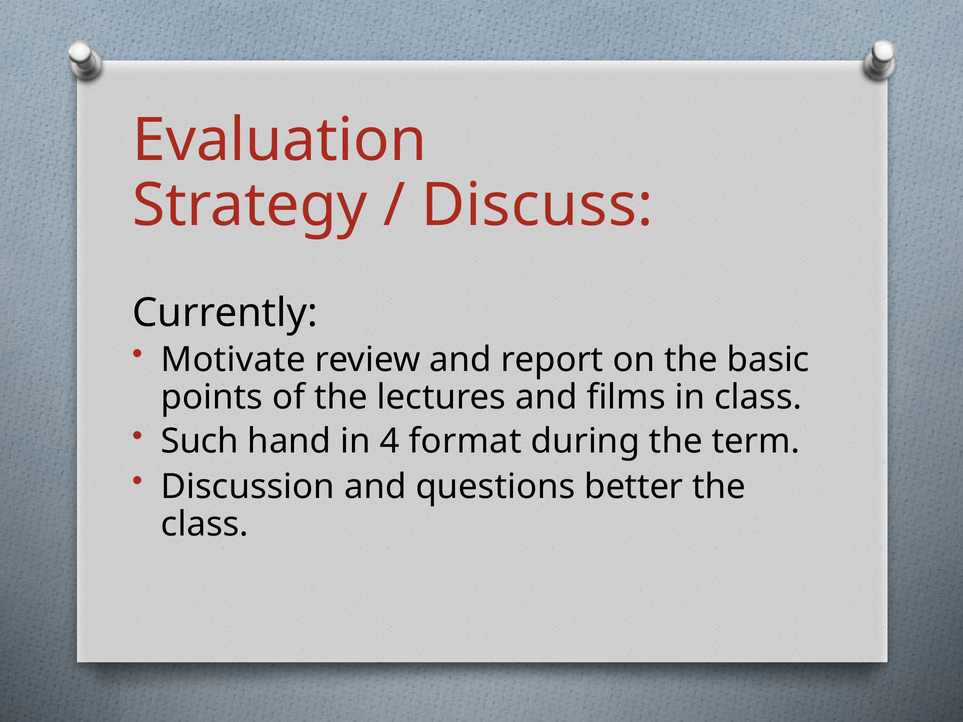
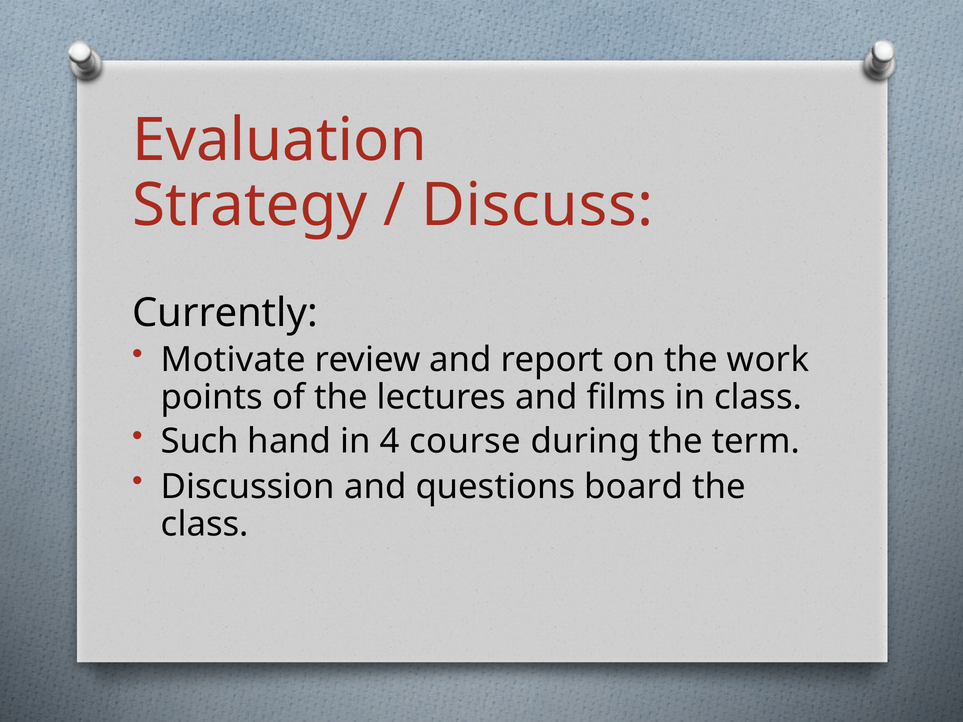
basic: basic -> work
format: format -> course
better: better -> board
